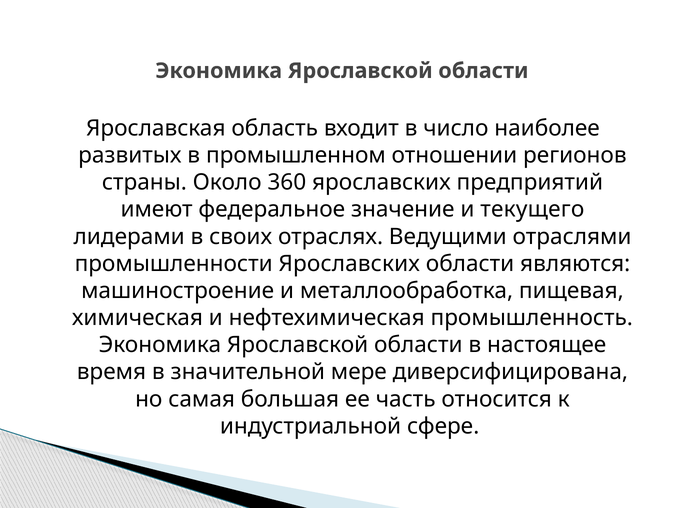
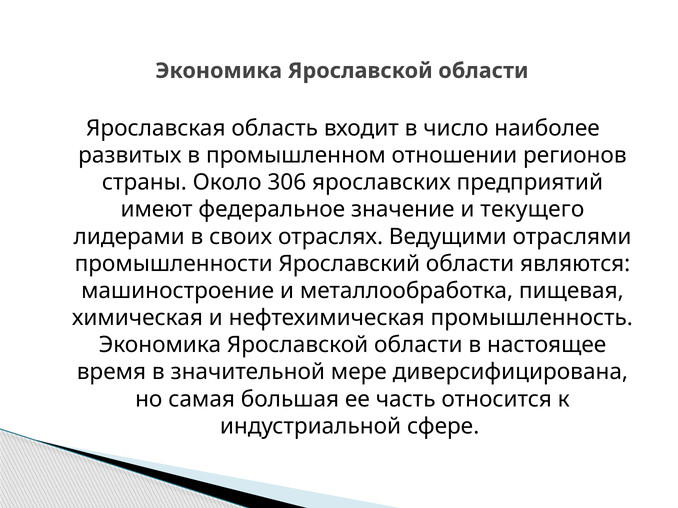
360: 360 -> 306
промышленности Ярославских: Ярославских -> Ярославский
